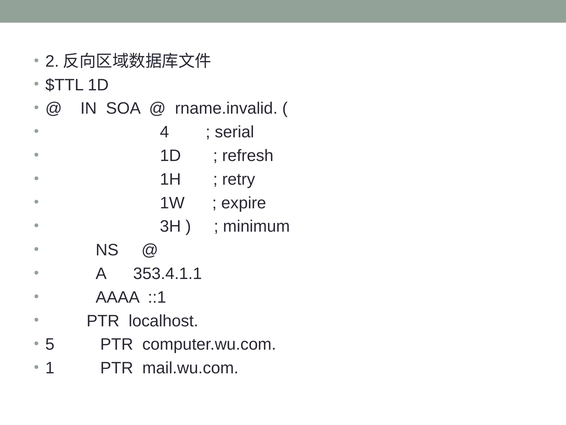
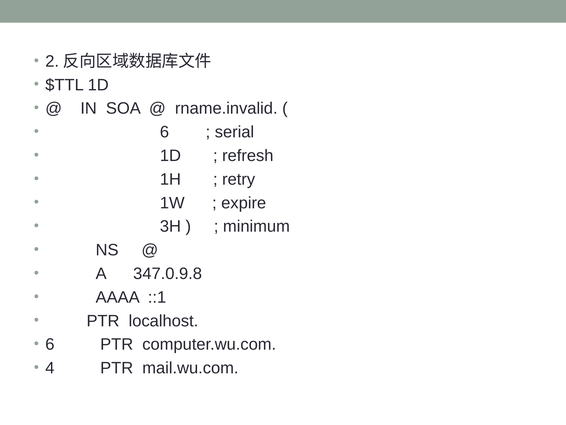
4 at (164, 132): 4 -> 6
353.4.1.1: 353.4.1.1 -> 347.0.9.8
5 at (50, 344): 5 -> 6
1: 1 -> 4
